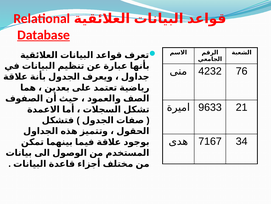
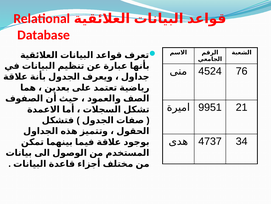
Database underline: present -> none
4232: 4232 -> 4524
9633: 9633 -> 9951
7167: 7167 -> 4737
